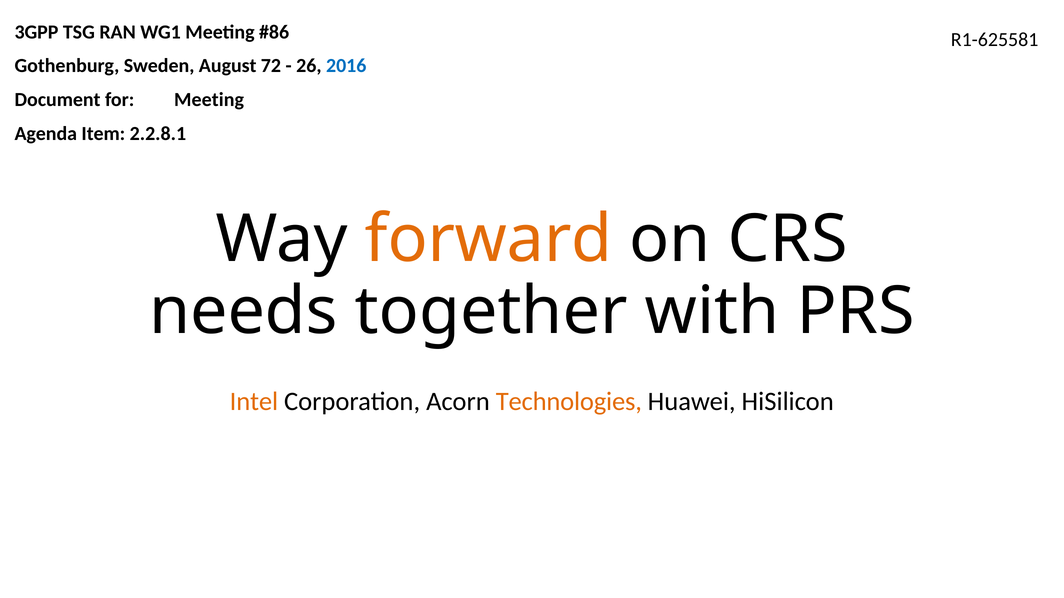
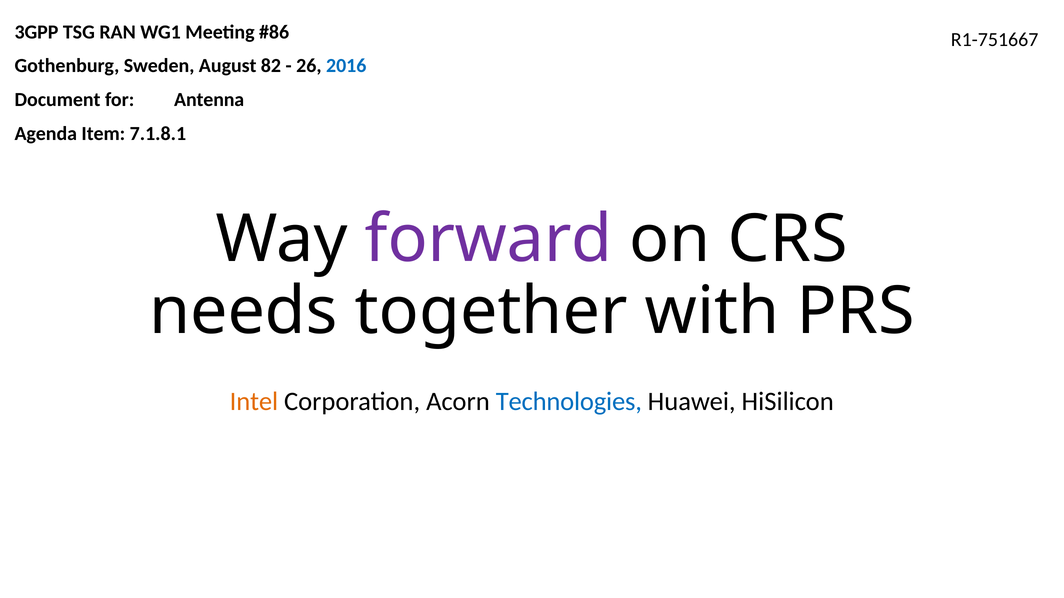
R1-625581: R1-625581 -> R1-751667
72: 72 -> 82
for Meeting: Meeting -> Antenna
2.2.8.1: 2.2.8.1 -> 7.1.8.1
forward colour: orange -> purple
Technologies colour: orange -> blue
